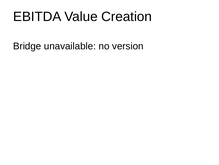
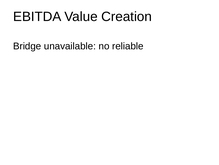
version: version -> reliable
